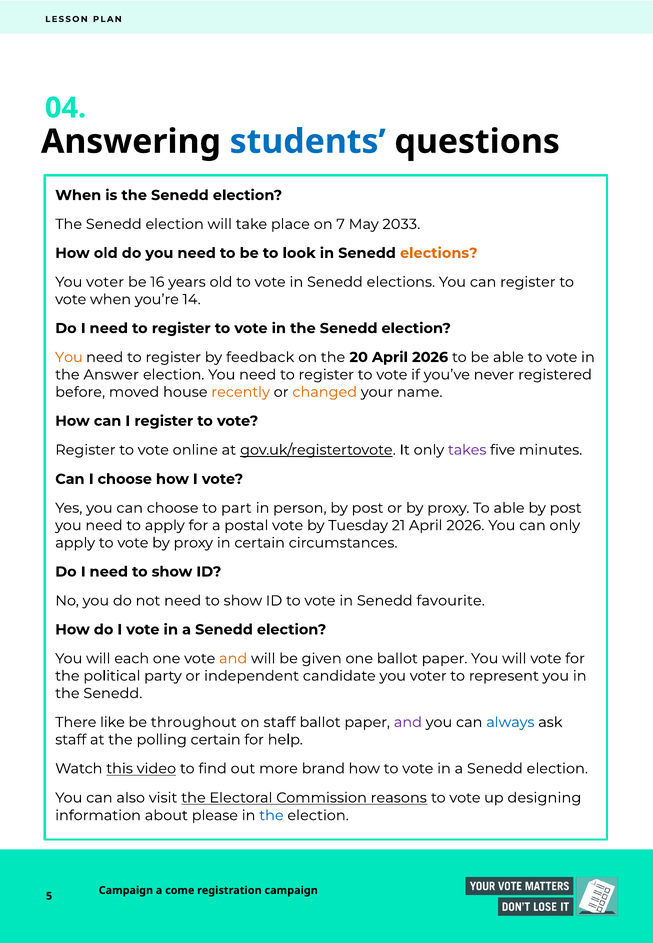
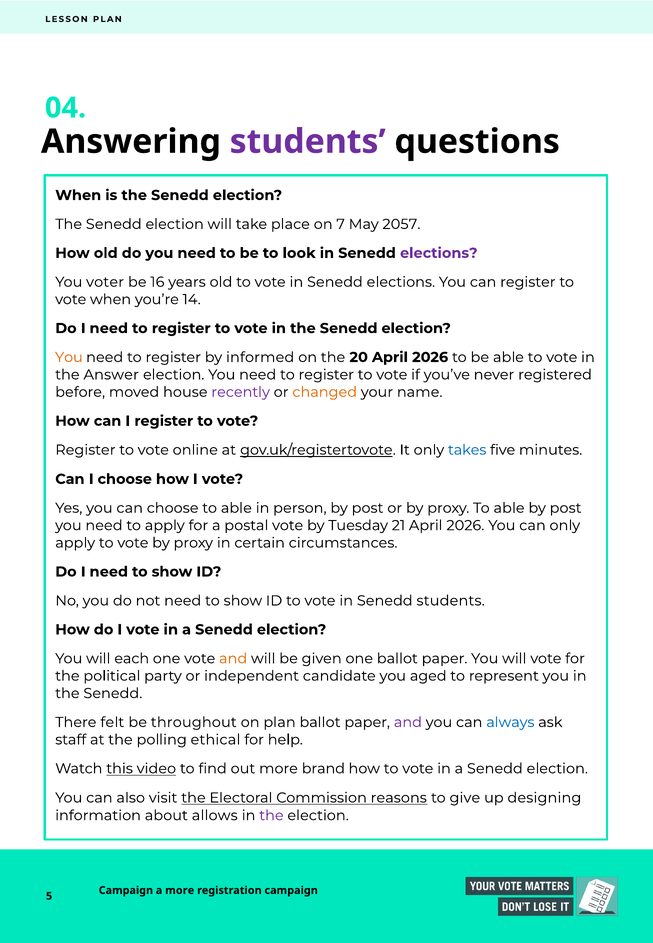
students at (308, 142) colour: blue -> purple
2033: 2033 -> 2057
elections at (439, 253) colour: orange -> purple
feedback: feedback -> informed
recently colour: orange -> purple
takes colour: purple -> blue
choose to part: part -> able
Senedd favourite: favourite -> students
candidate you voter: voter -> aged
like: like -> felt
on staff: staff -> plan
polling certain: certain -> ethical
vote at (465, 798): vote -> give
please: please -> allows
the at (271, 816) colour: blue -> purple
a come: come -> more
